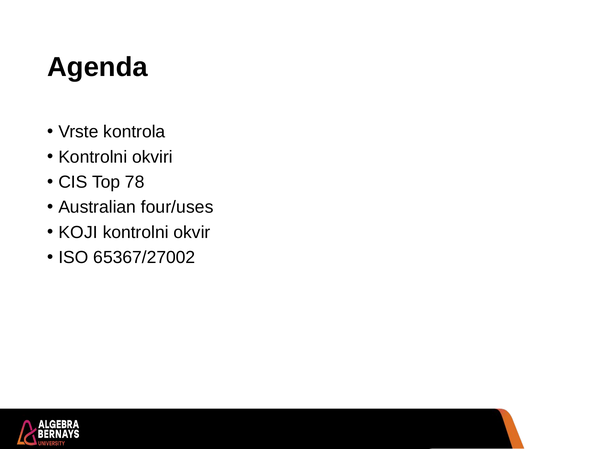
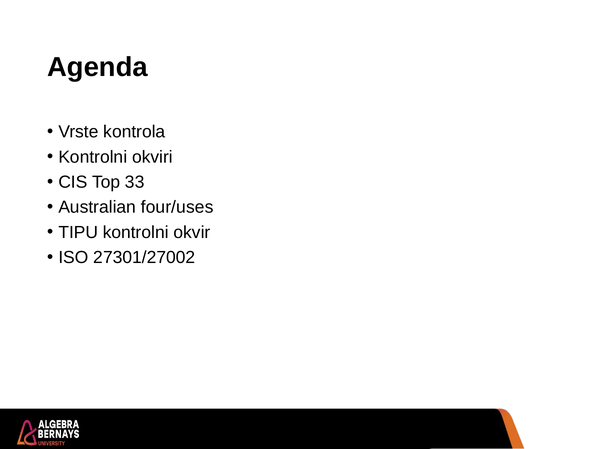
78: 78 -> 33
KOJI: KOJI -> TIPU
65367/27002: 65367/27002 -> 27301/27002
